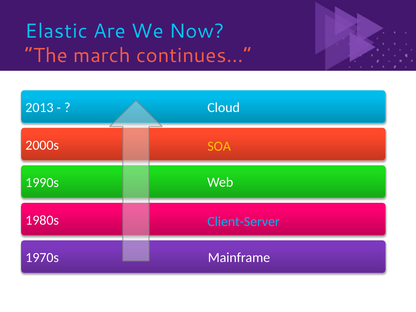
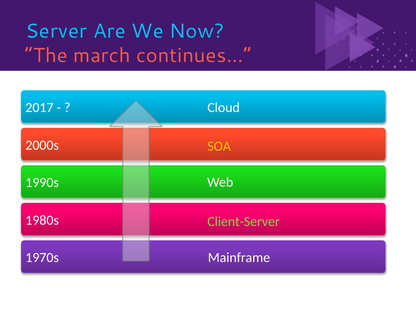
Elastic: Elastic -> Server
2013: 2013 -> 2017
Client-Server colour: light blue -> light green
